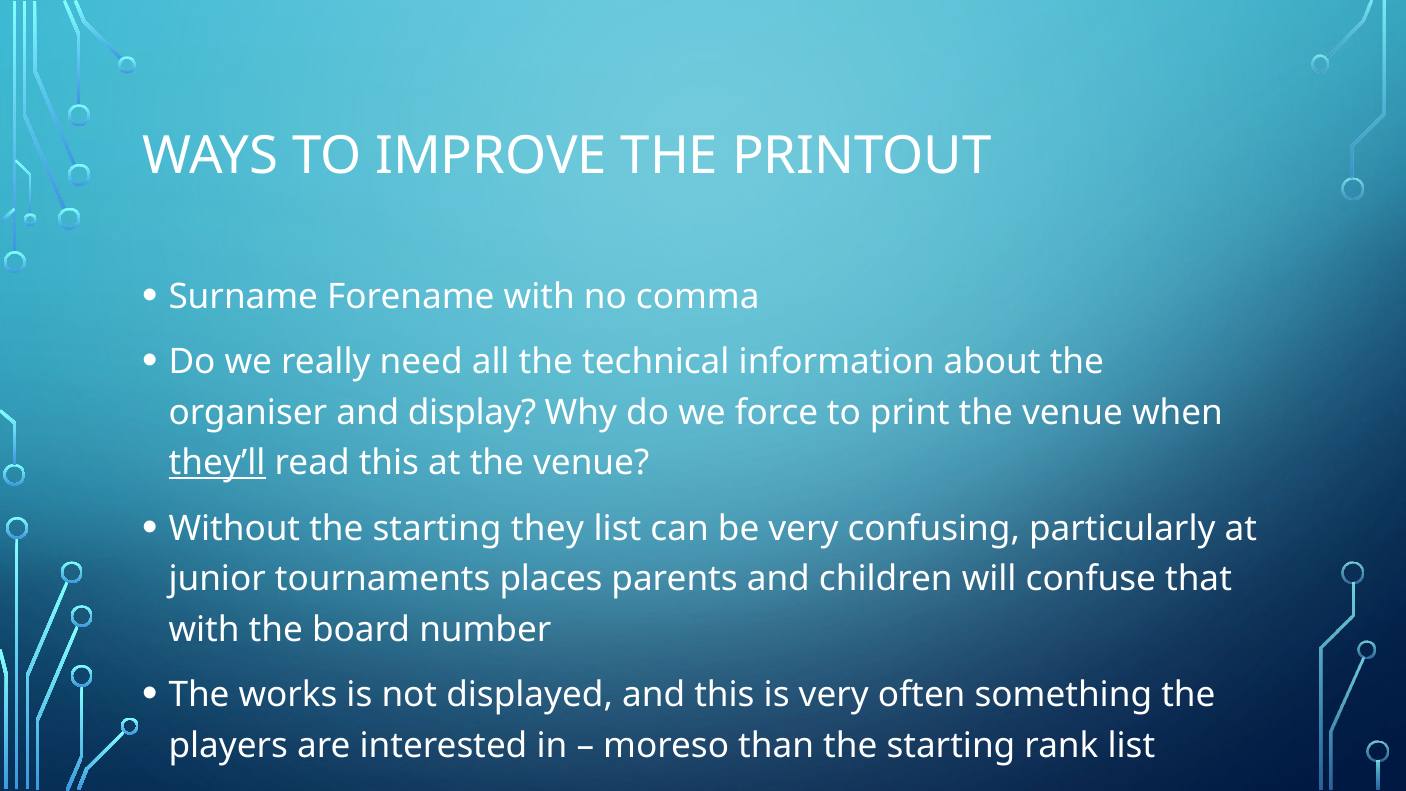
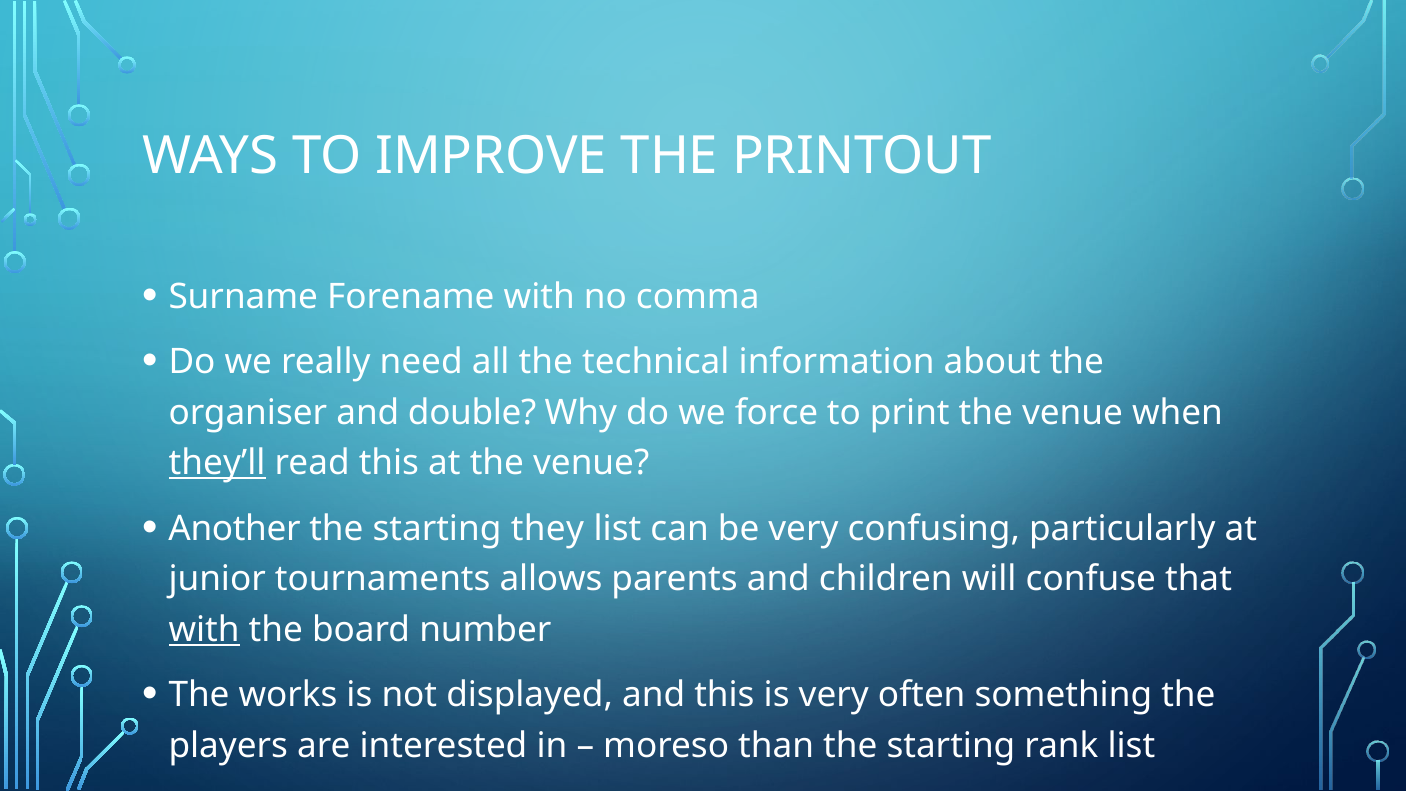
display: display -> double
Without: Without -> Another
places: places -> allows
with at (204, 630) underline: none -> present
